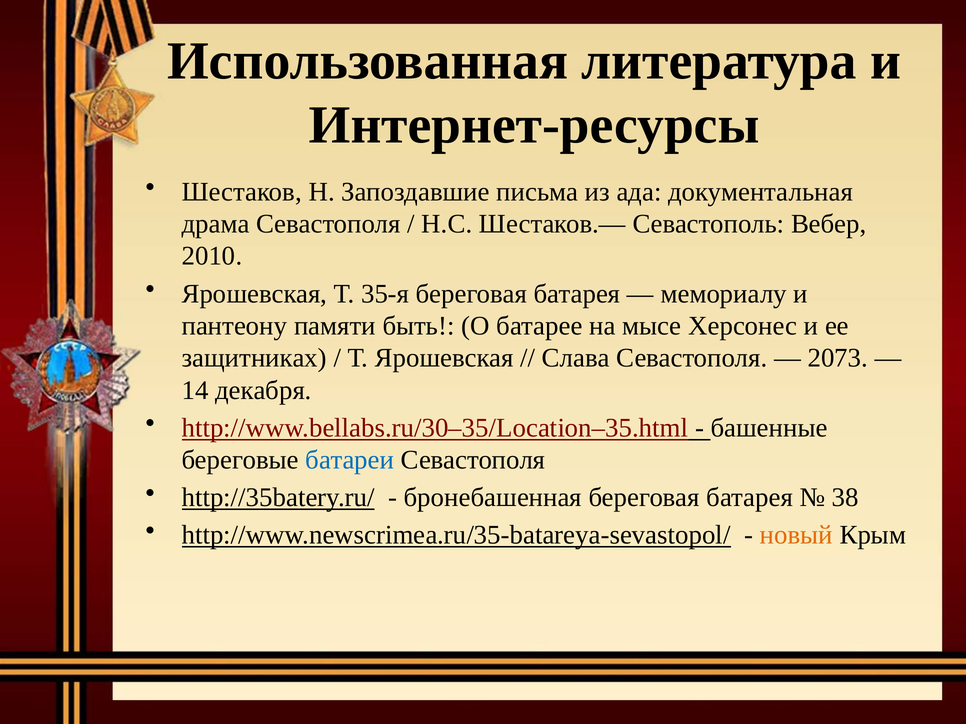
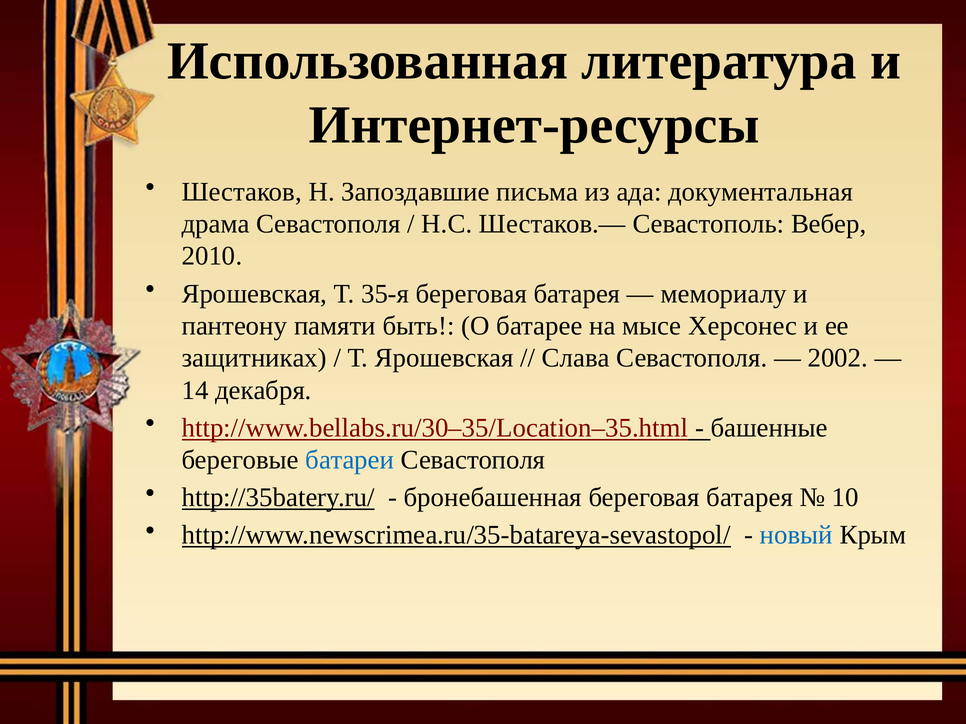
2073: 2073 -> 2002
38: 38 -> 10
новый colour: orange -> blue
